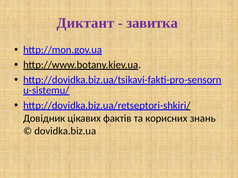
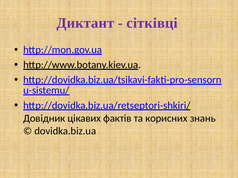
завитка: завитка -> сітківці
